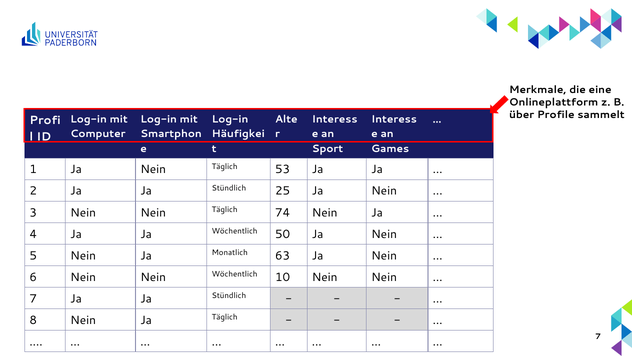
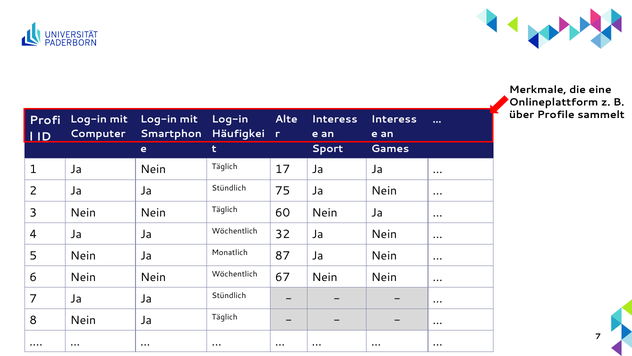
53: 53 -> 17
25: 25 -> 75
74: 74 -> 60
50: 50 -> 32
63: 63 -> 87
10: 10 -> 67
